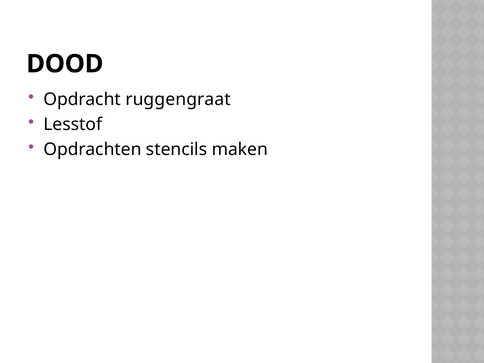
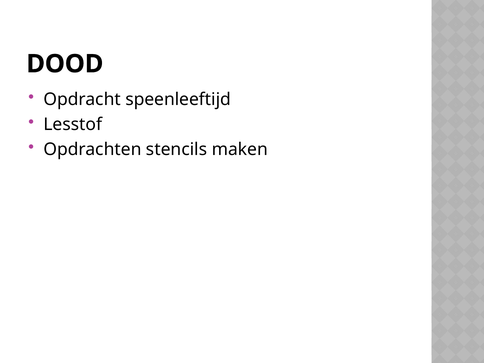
ruggengraat: ruggengraat -> speenleeftijd
